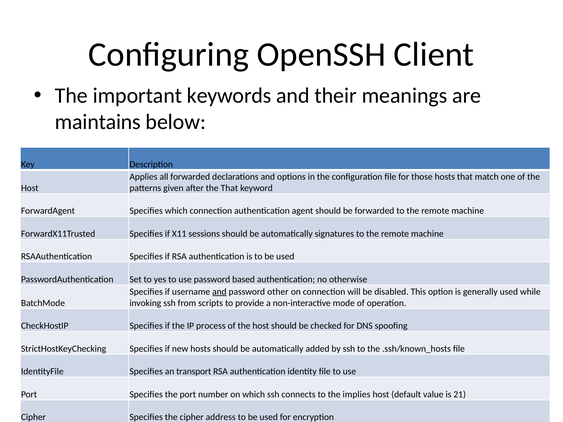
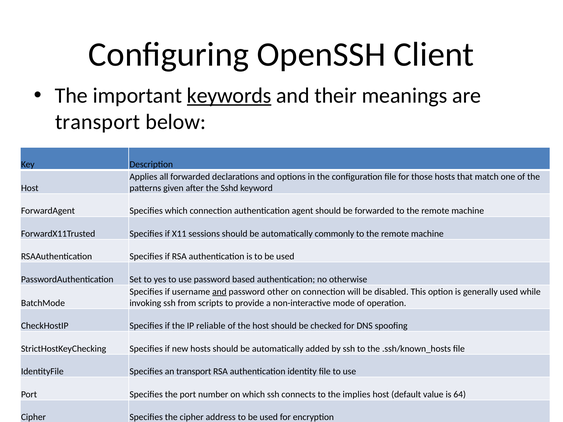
keywords underline: none -> present
maintains at (98, 122): maintains -> transport
the That: That -> Sshd
signatures: signatures -> commonly
process: process -> reliable
21: 21 -> 64
